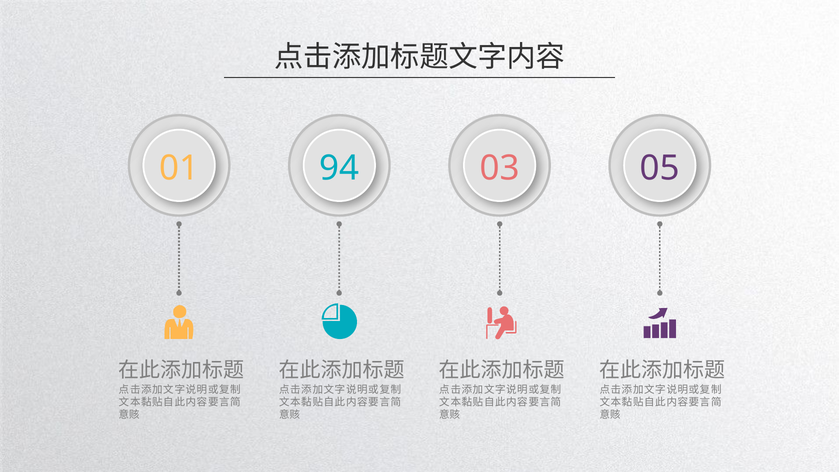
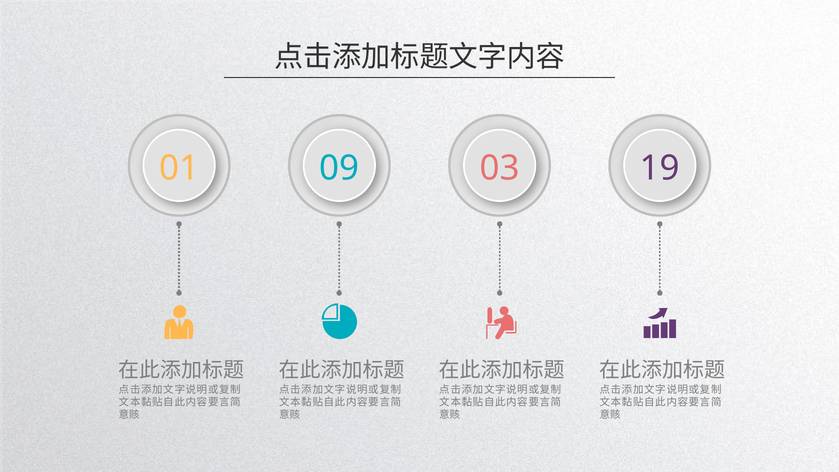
94: 94 -> 09
05: 05 -> 19
